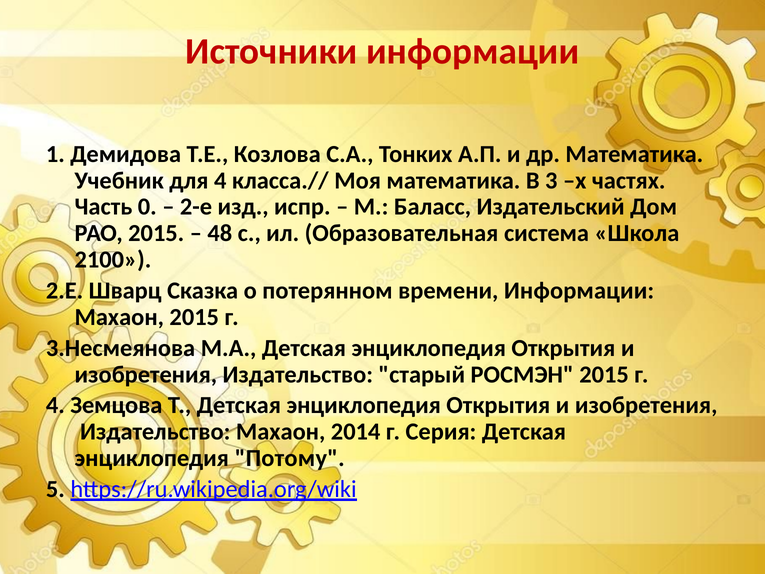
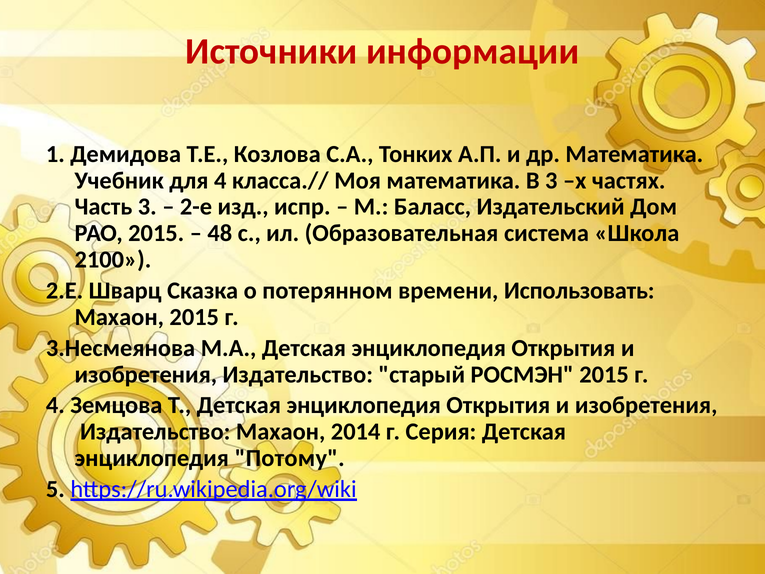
Часть 0: 0 -> 3
времени Информации: Информации -> Использовать
